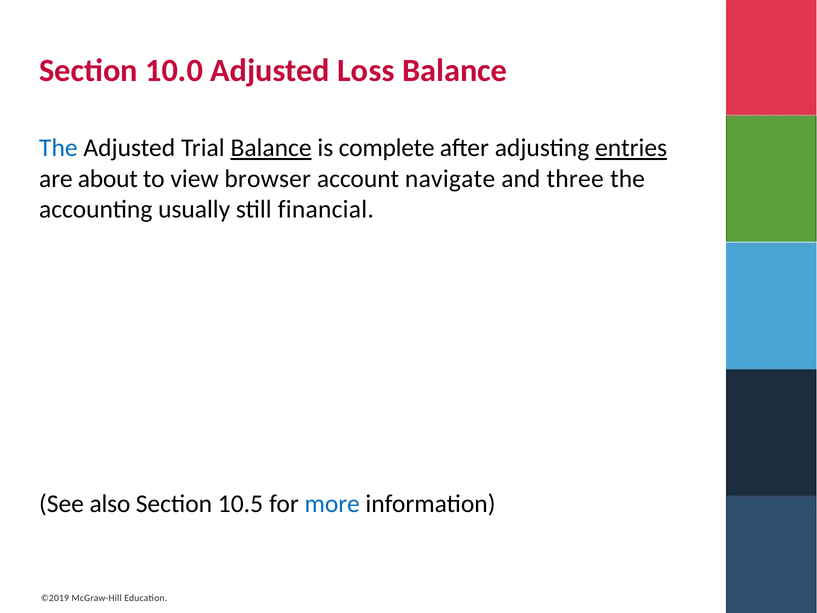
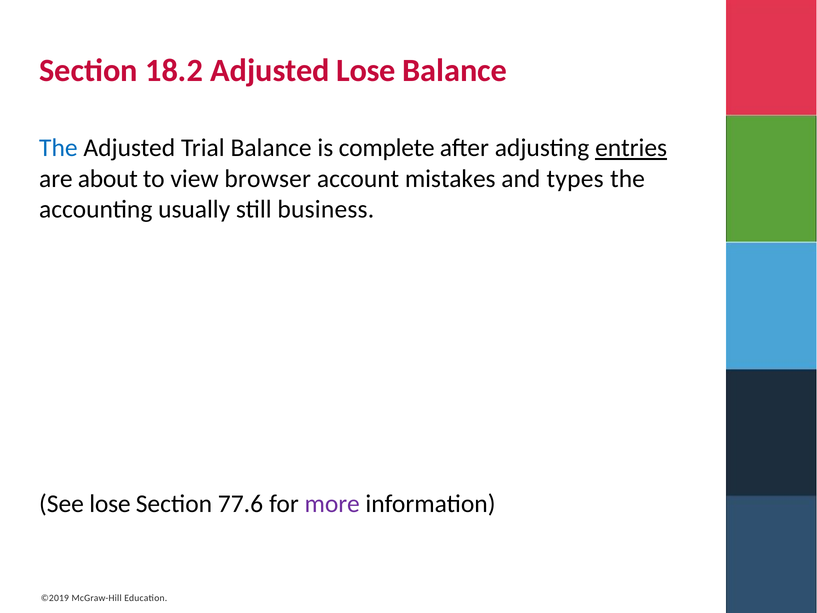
10.0: 10.0 -> 18.2
Adjusted Loss: Loss -> Lose
Balance at (271, 148) underline: present -> none
navigate: navigate -> mistakes
three: three -> types
financial: financial -> business
See also: also -> lose
10.5: 10.5 -> 77.6
more colour: blue -> purple
